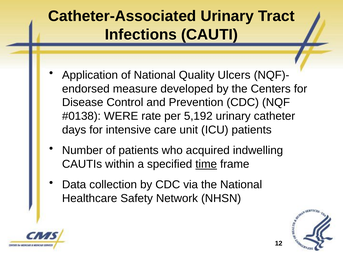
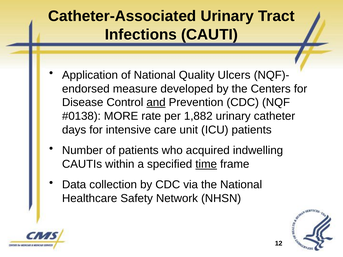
and underline: none -> present
WERE: WERE -> MORE
5,192: 5,192 -> 1,882
